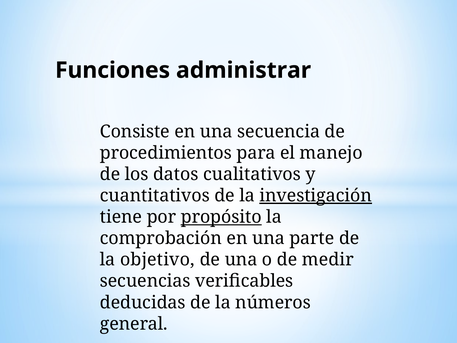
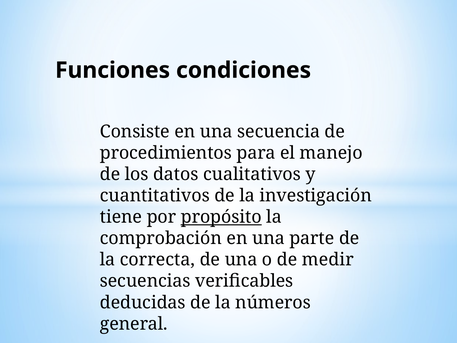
administrar: administrar -> condiciones
investigación underline: present -> none
objetivo: objetivo -> correcta
